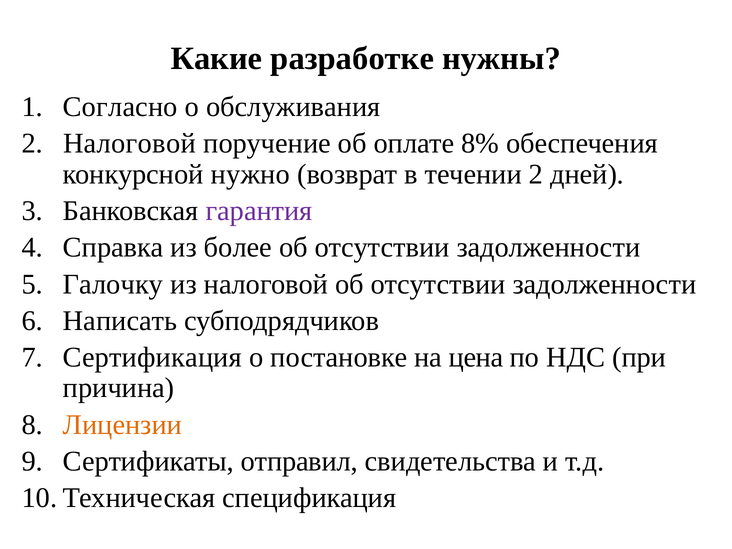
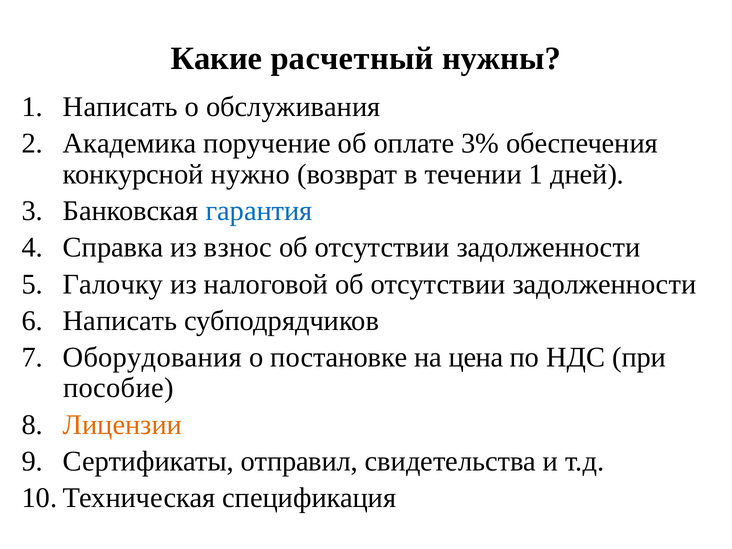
разработке: разработке -> расчетный
Согласно at (120, 107): Согласно -> Написать
Налоговой at (130, 144): Налоговой -> Академика
8%: 8% -> 3%
течении 2: 2 -> 1
гарантия colour: purple -> blue
более: более -> взнос
Сертификация: Сертификация -> Оборудования
причина: причина -> пособие
